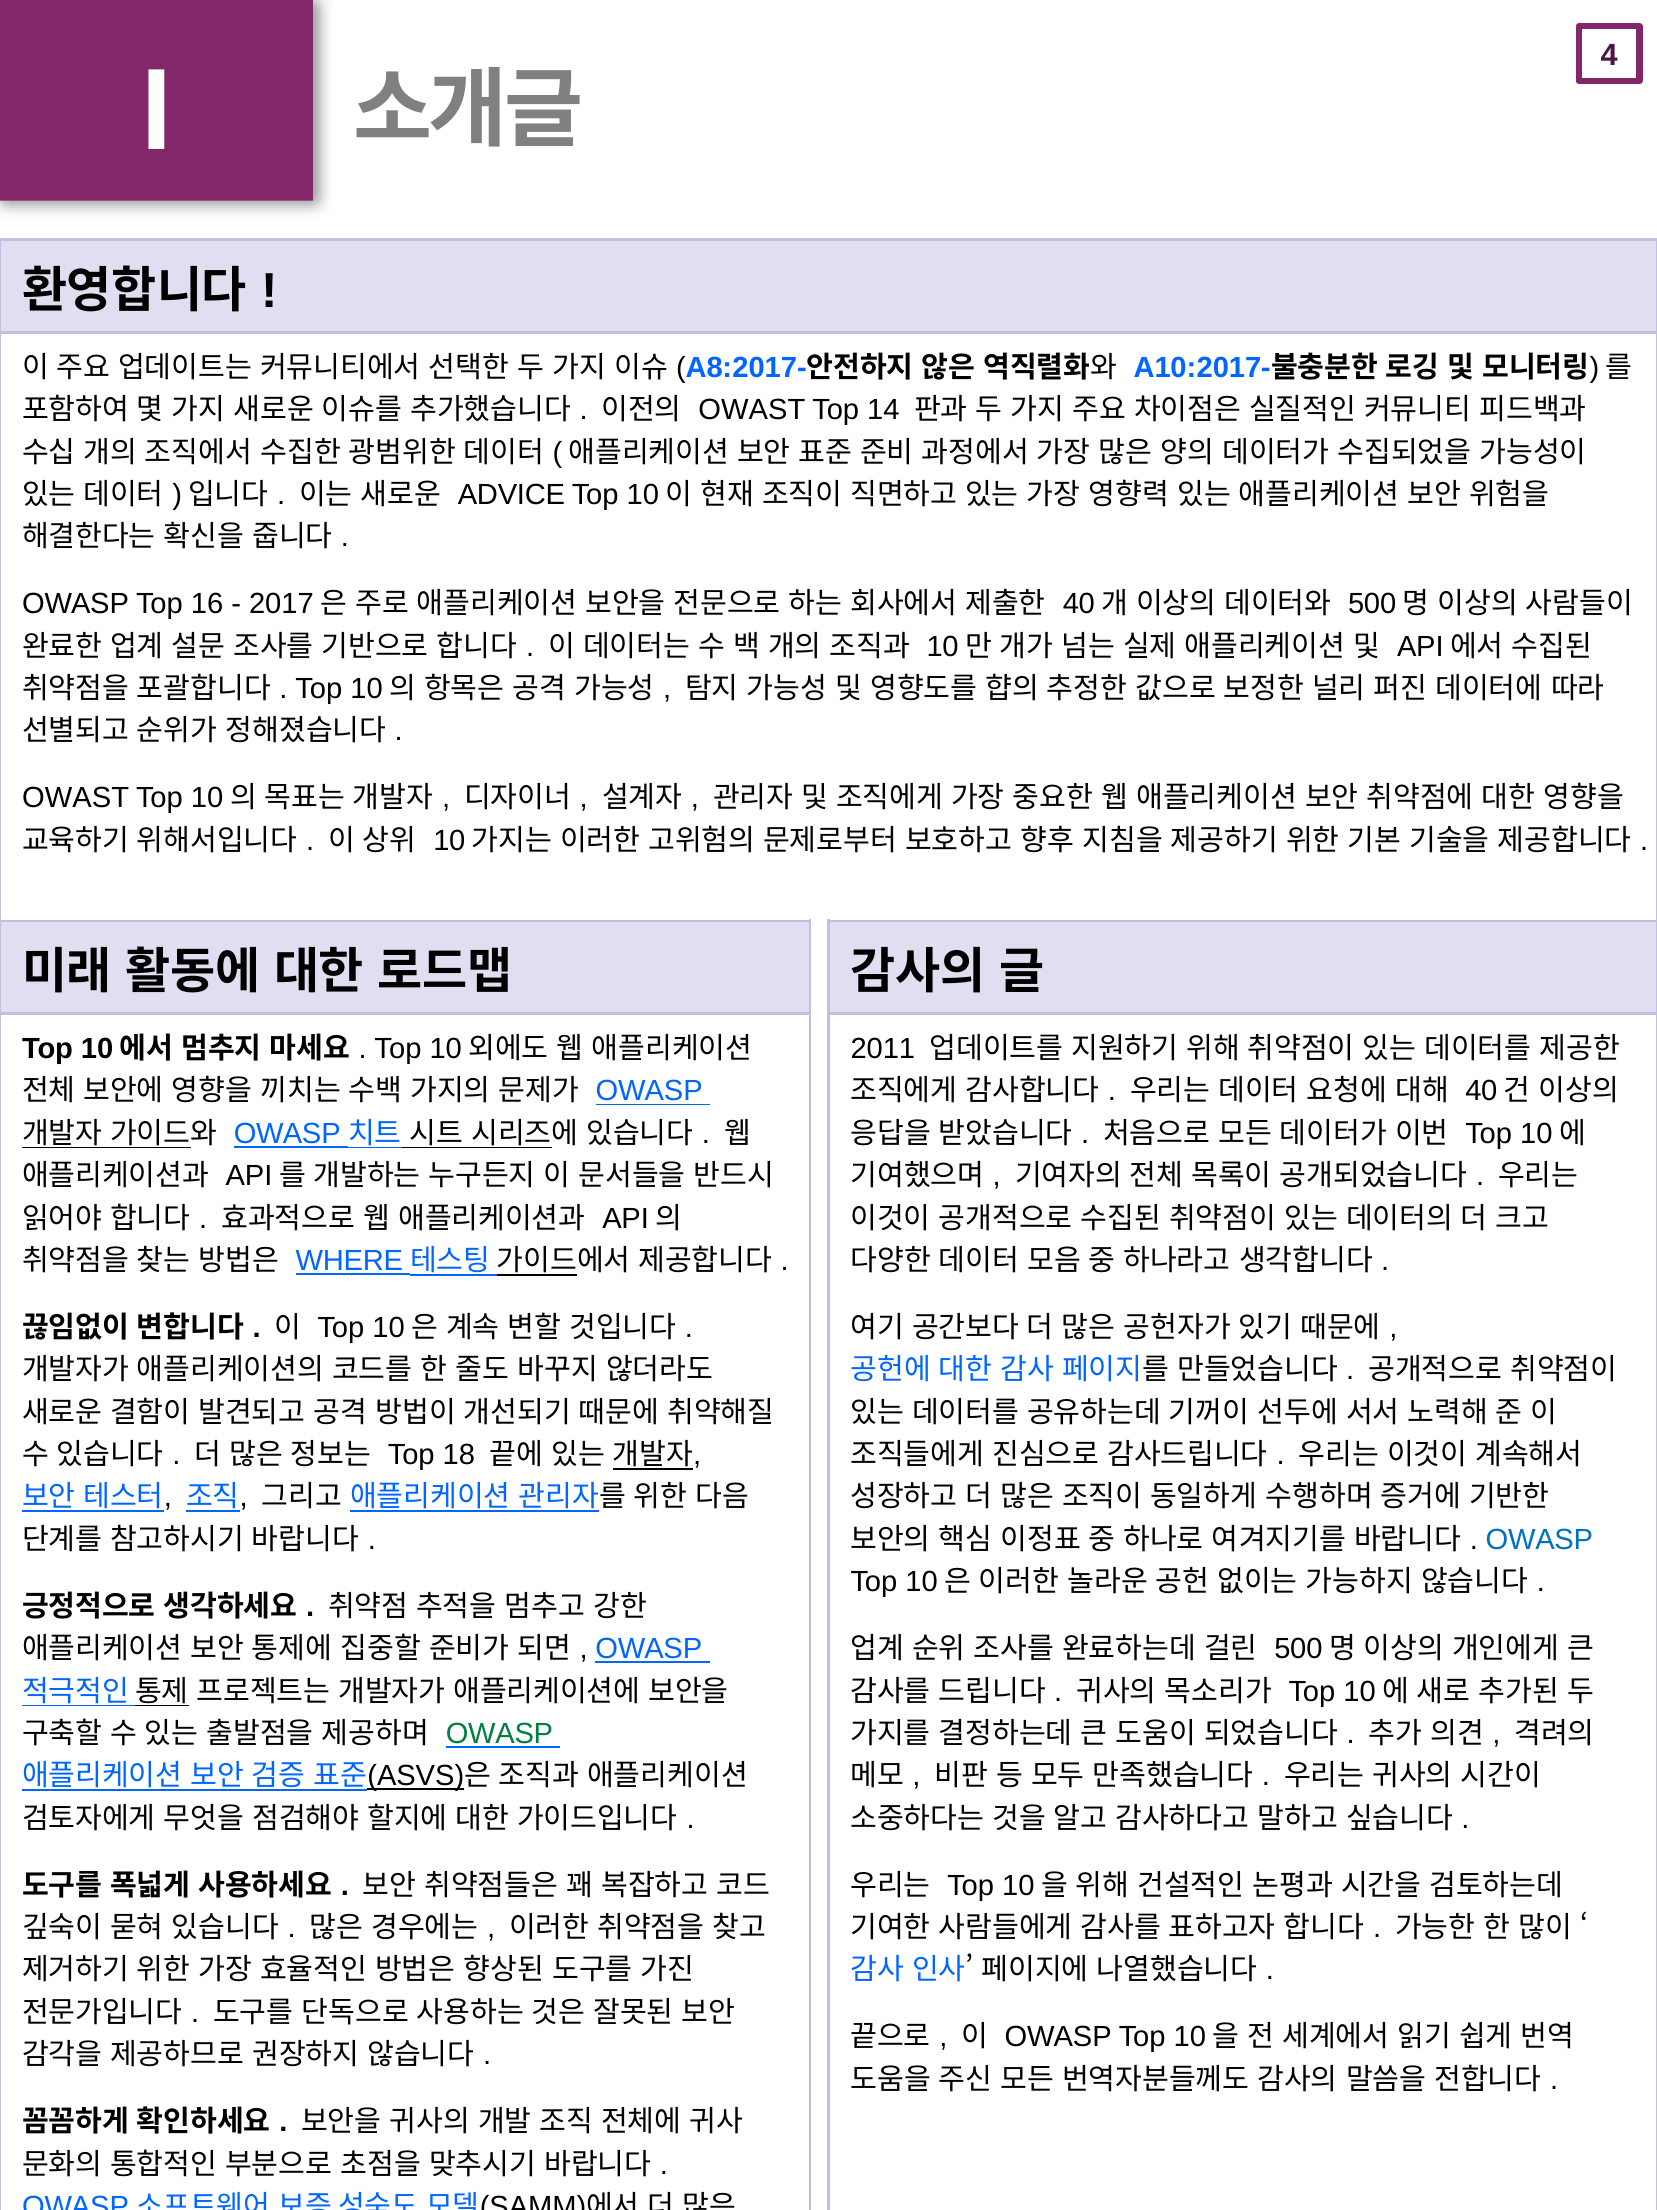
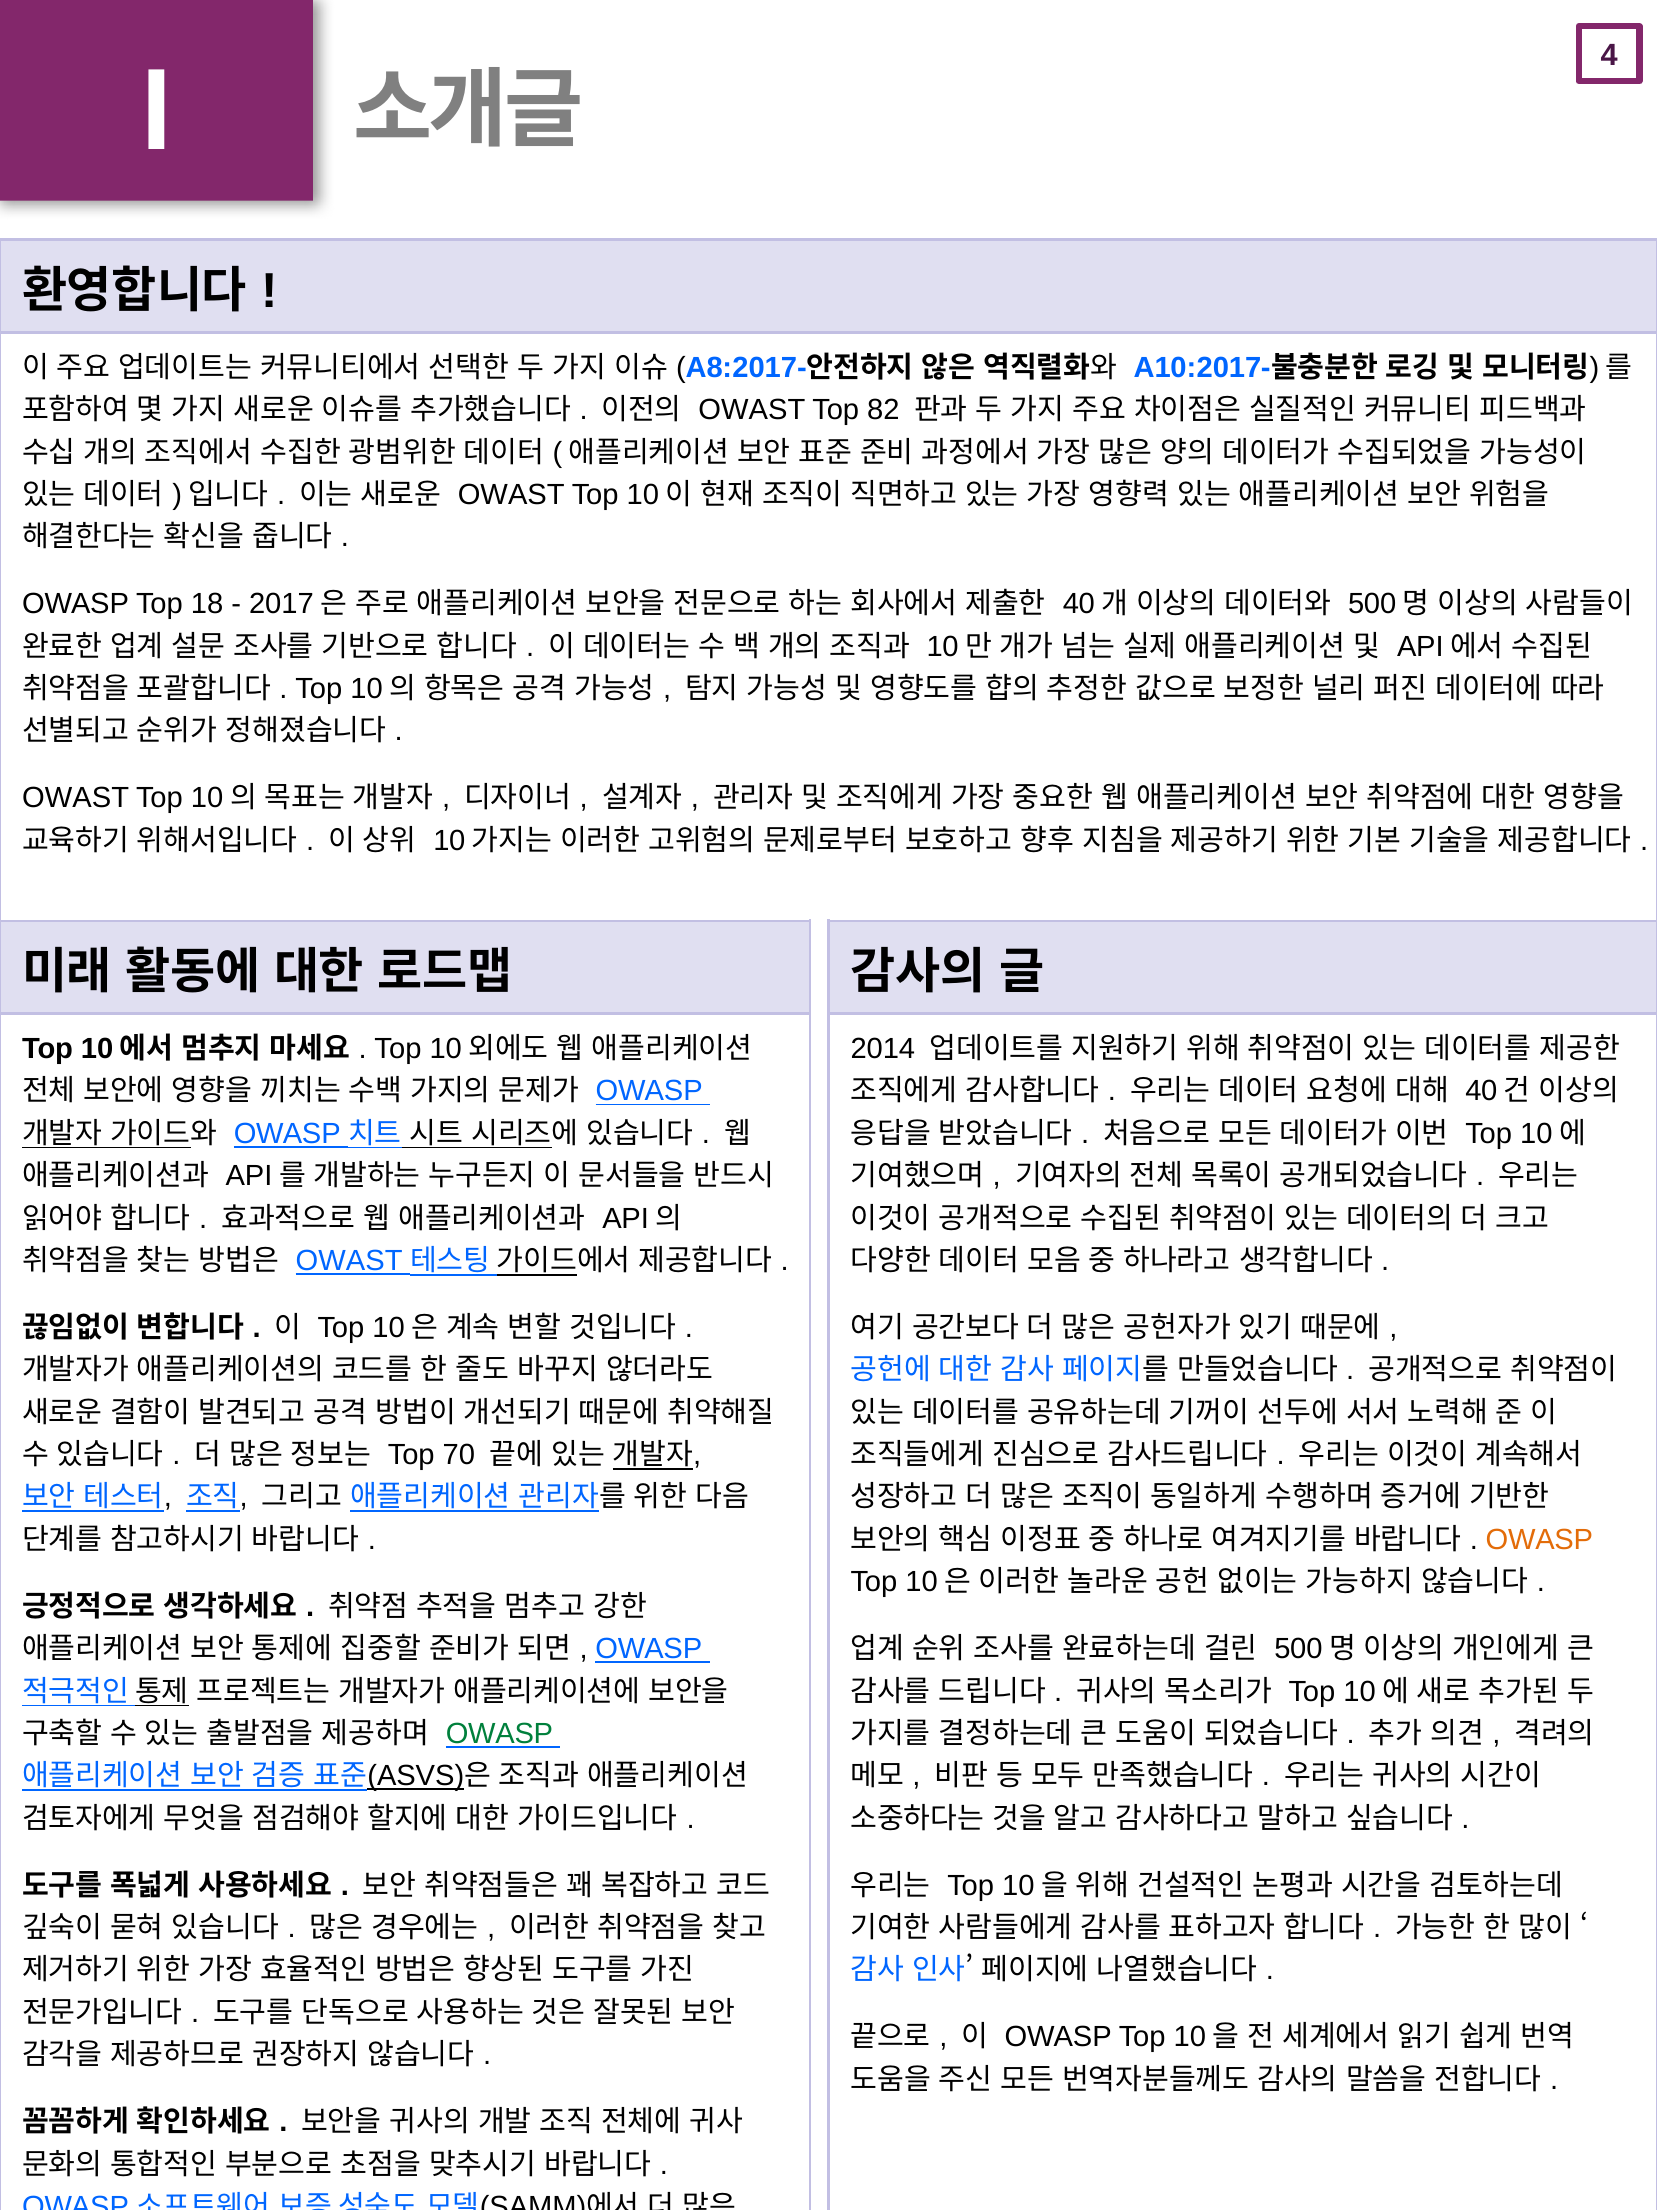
14: 14 -> 82
ADVICE at (511, 495): ADVICE -> OWAST
16: 16 -> 18
2011: 2011 -> 2014
WHERE at (349, 1260): WHERE -> OWAST
18: 18 -> 70
OWASP at (1539, 1539) colour: blue -> orange
